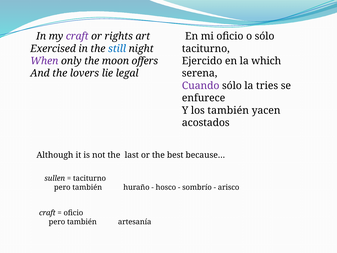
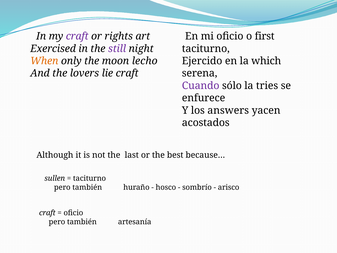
o sólo: sólo -> first
still colour: blue -> purple
When colour: purple -> orange
offers: offers -> lecho
lie legal: legal -> craft
los también: también -> answers
